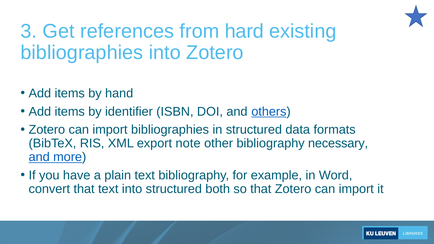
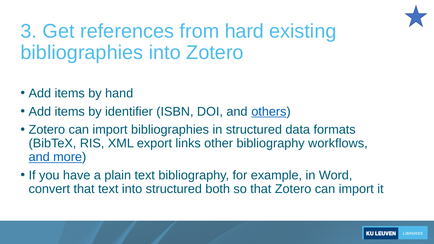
note: note -> links
necessary: necessary -> workflows
